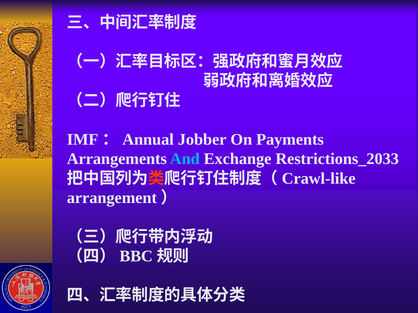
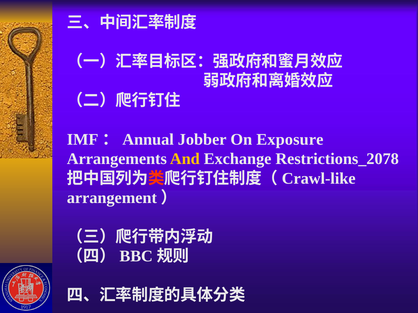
Payments: Payments -> Exposure
And colour: light blue -> yellow
Restrictions_2033: Restrictions_2033 -> Restrictions_2078
